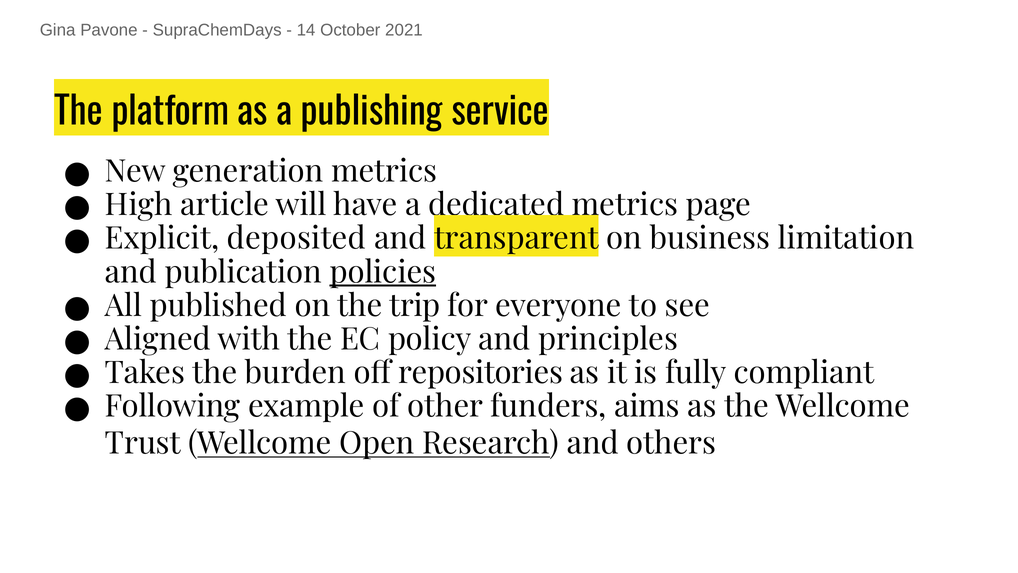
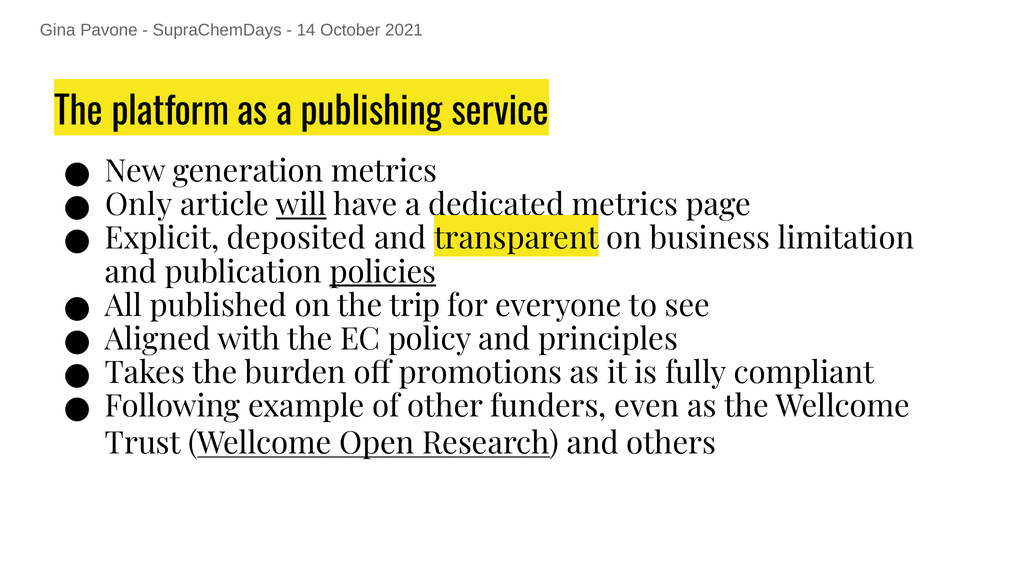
High: High -> Only
will underline: none -> present
repositories: repositories -> promotions
aims: aims -> even
